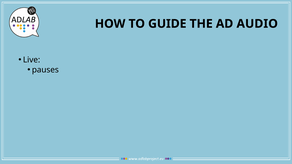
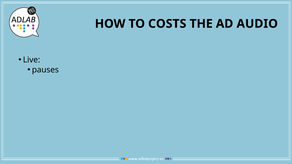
GUIDE: GUIDE -> COSTS
